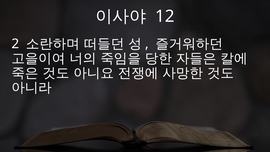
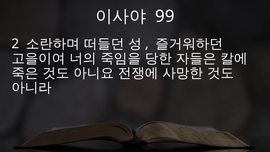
12: 12 -> 99
